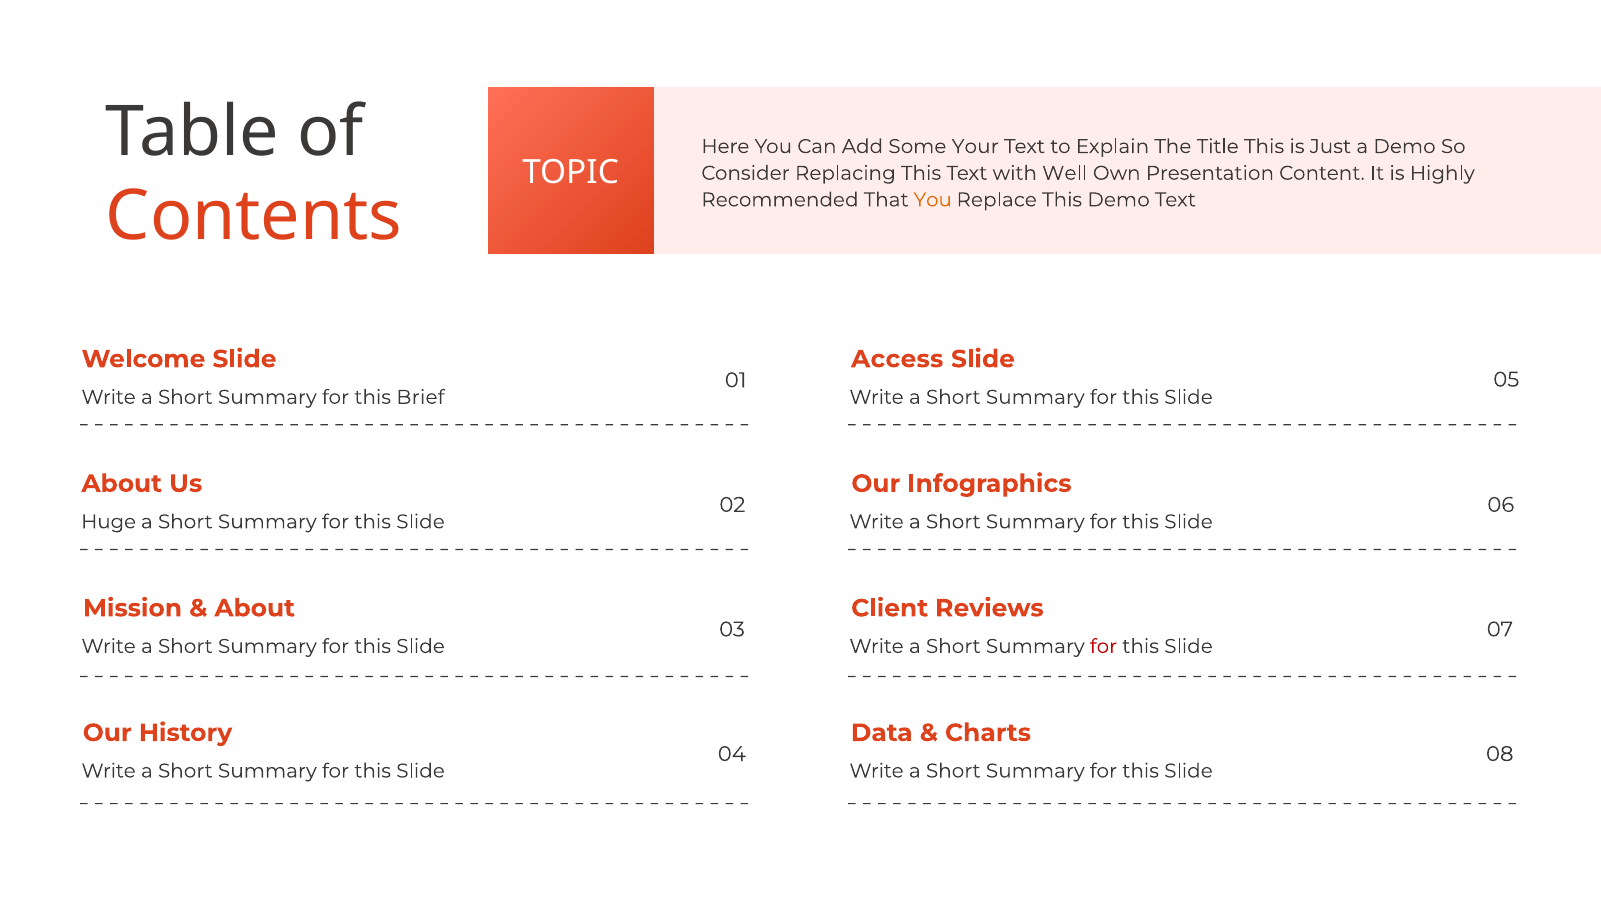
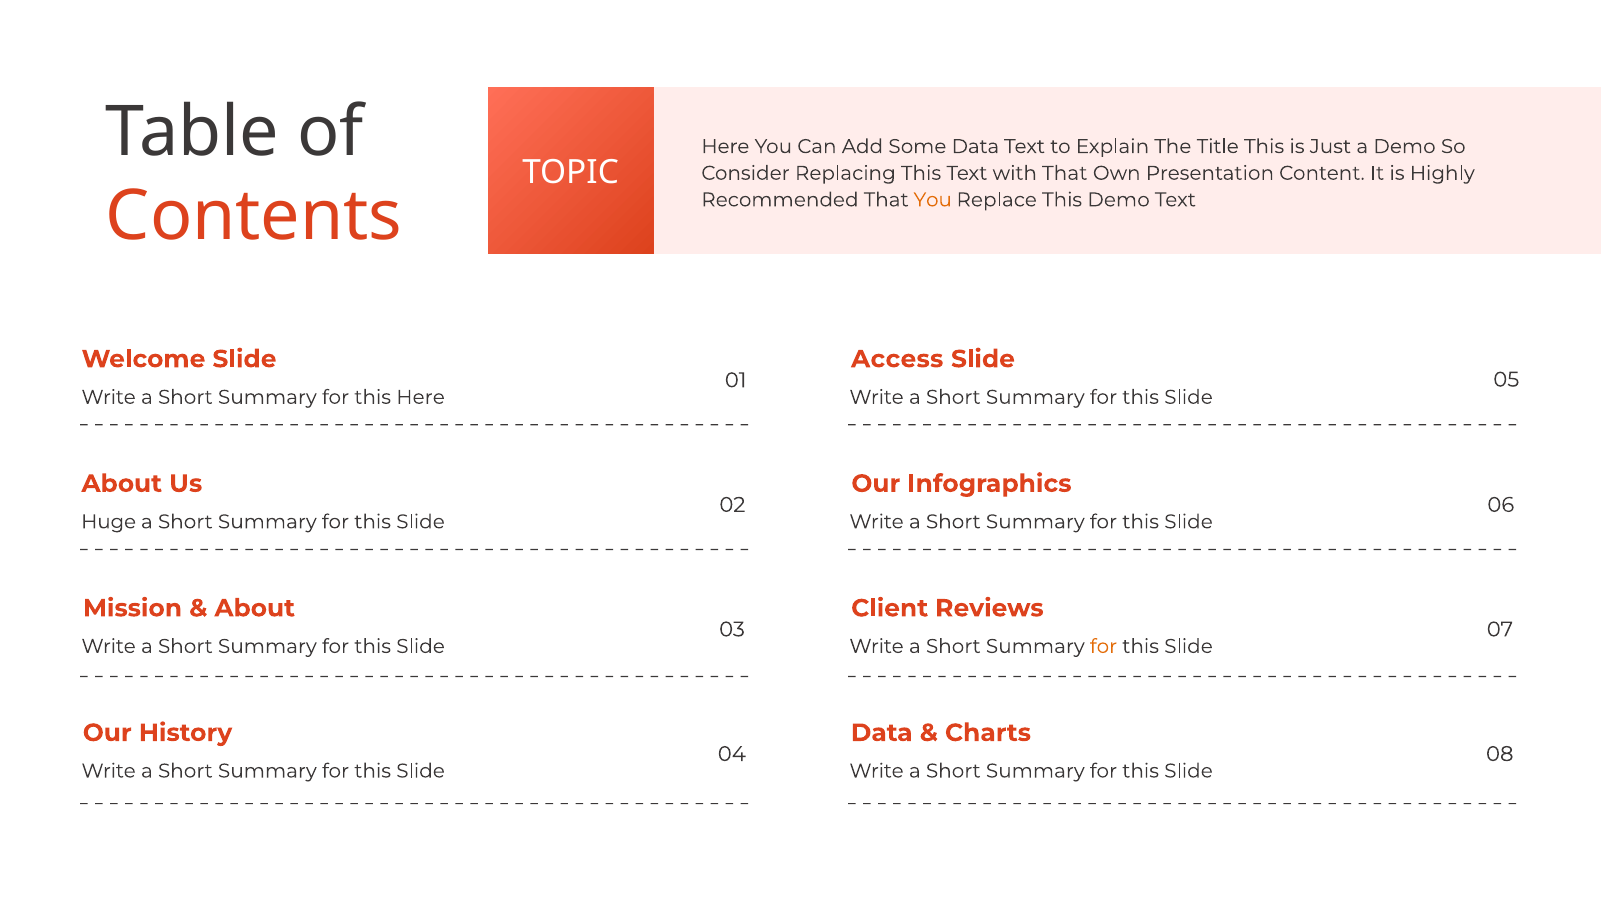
Some Your: Your -> Data
with Well: Well -> That
this Brief: Brief -> Here
for at (1104, 646) colour: red -> orange
